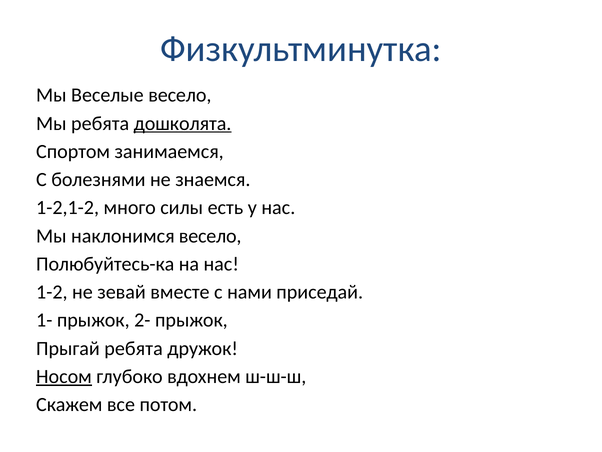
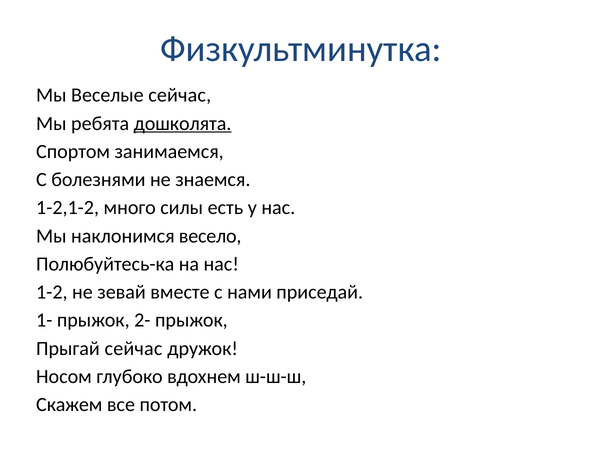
Веселые весело: весело -> сейчас
Прыгай ребята: ребята -> сейчас
Носом underline: present -> none
